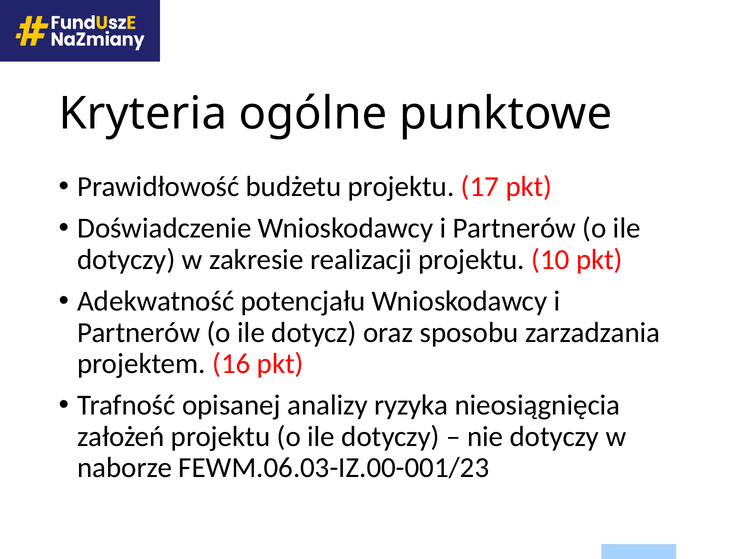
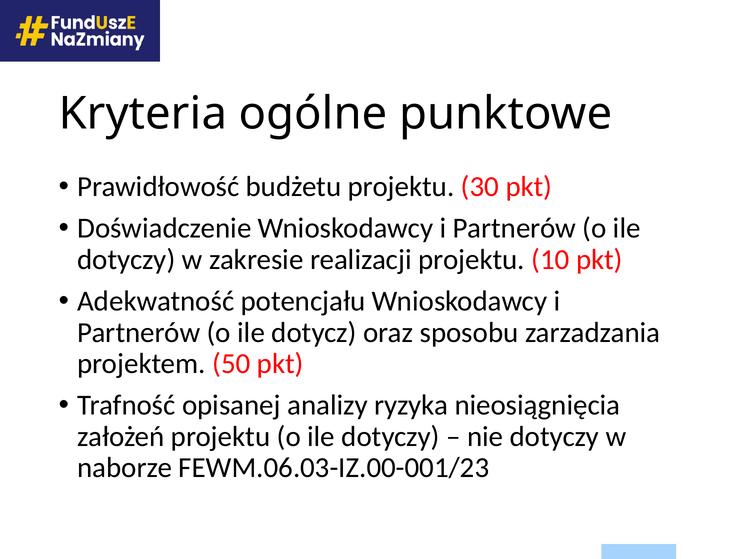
17: 17 -> 30
16: 16 -> 50
